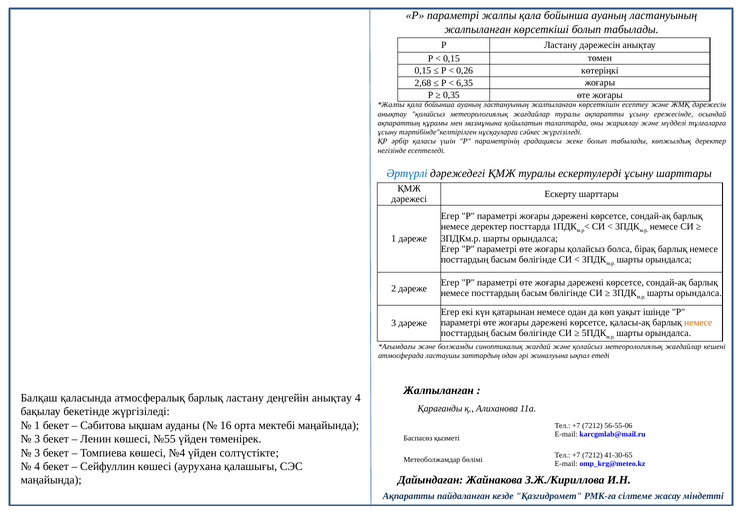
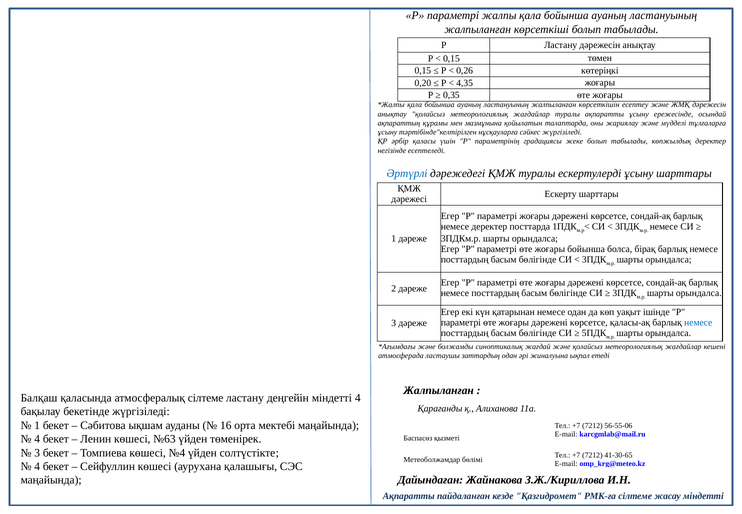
2,68: 2,68 -> 0,20
6,35: 6,35 -> 4,35
жоғары қолайсыз: қолайсыз -> бойынша
немесе at (698, 322) colour: orange -> blue
атмосфералық барлық: барлық -> сілтеме
деңгейін анықтау: анықтау -> міндетті
3 at (37, 439): 3 -> 4
№55: №55 -> №63
